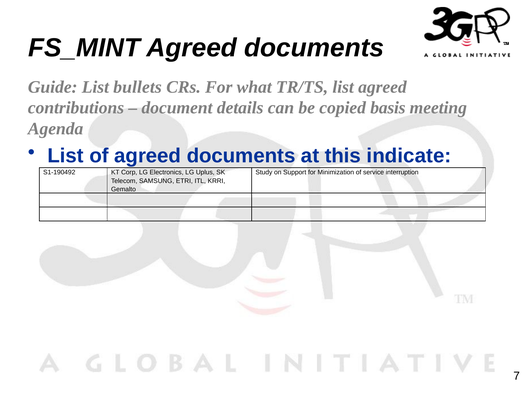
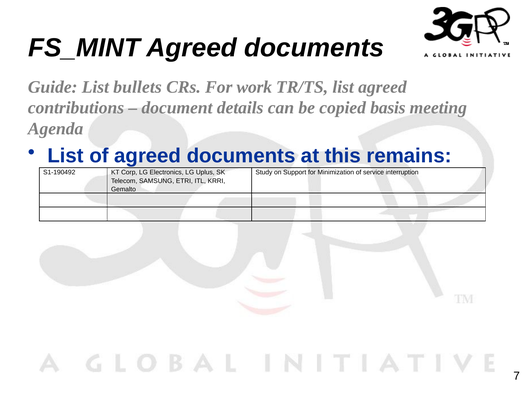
what: what -> work
indicate: indicate -> remains
